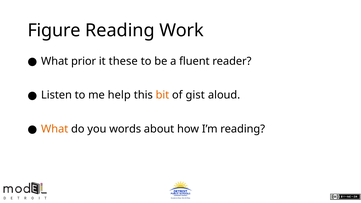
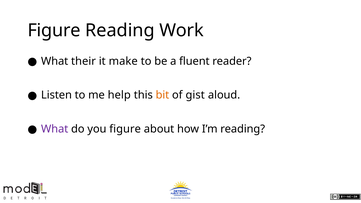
prior: prior -> their
these: these -> make
What at (55, 129) colour: orange -> purple
you words: words -> figure
